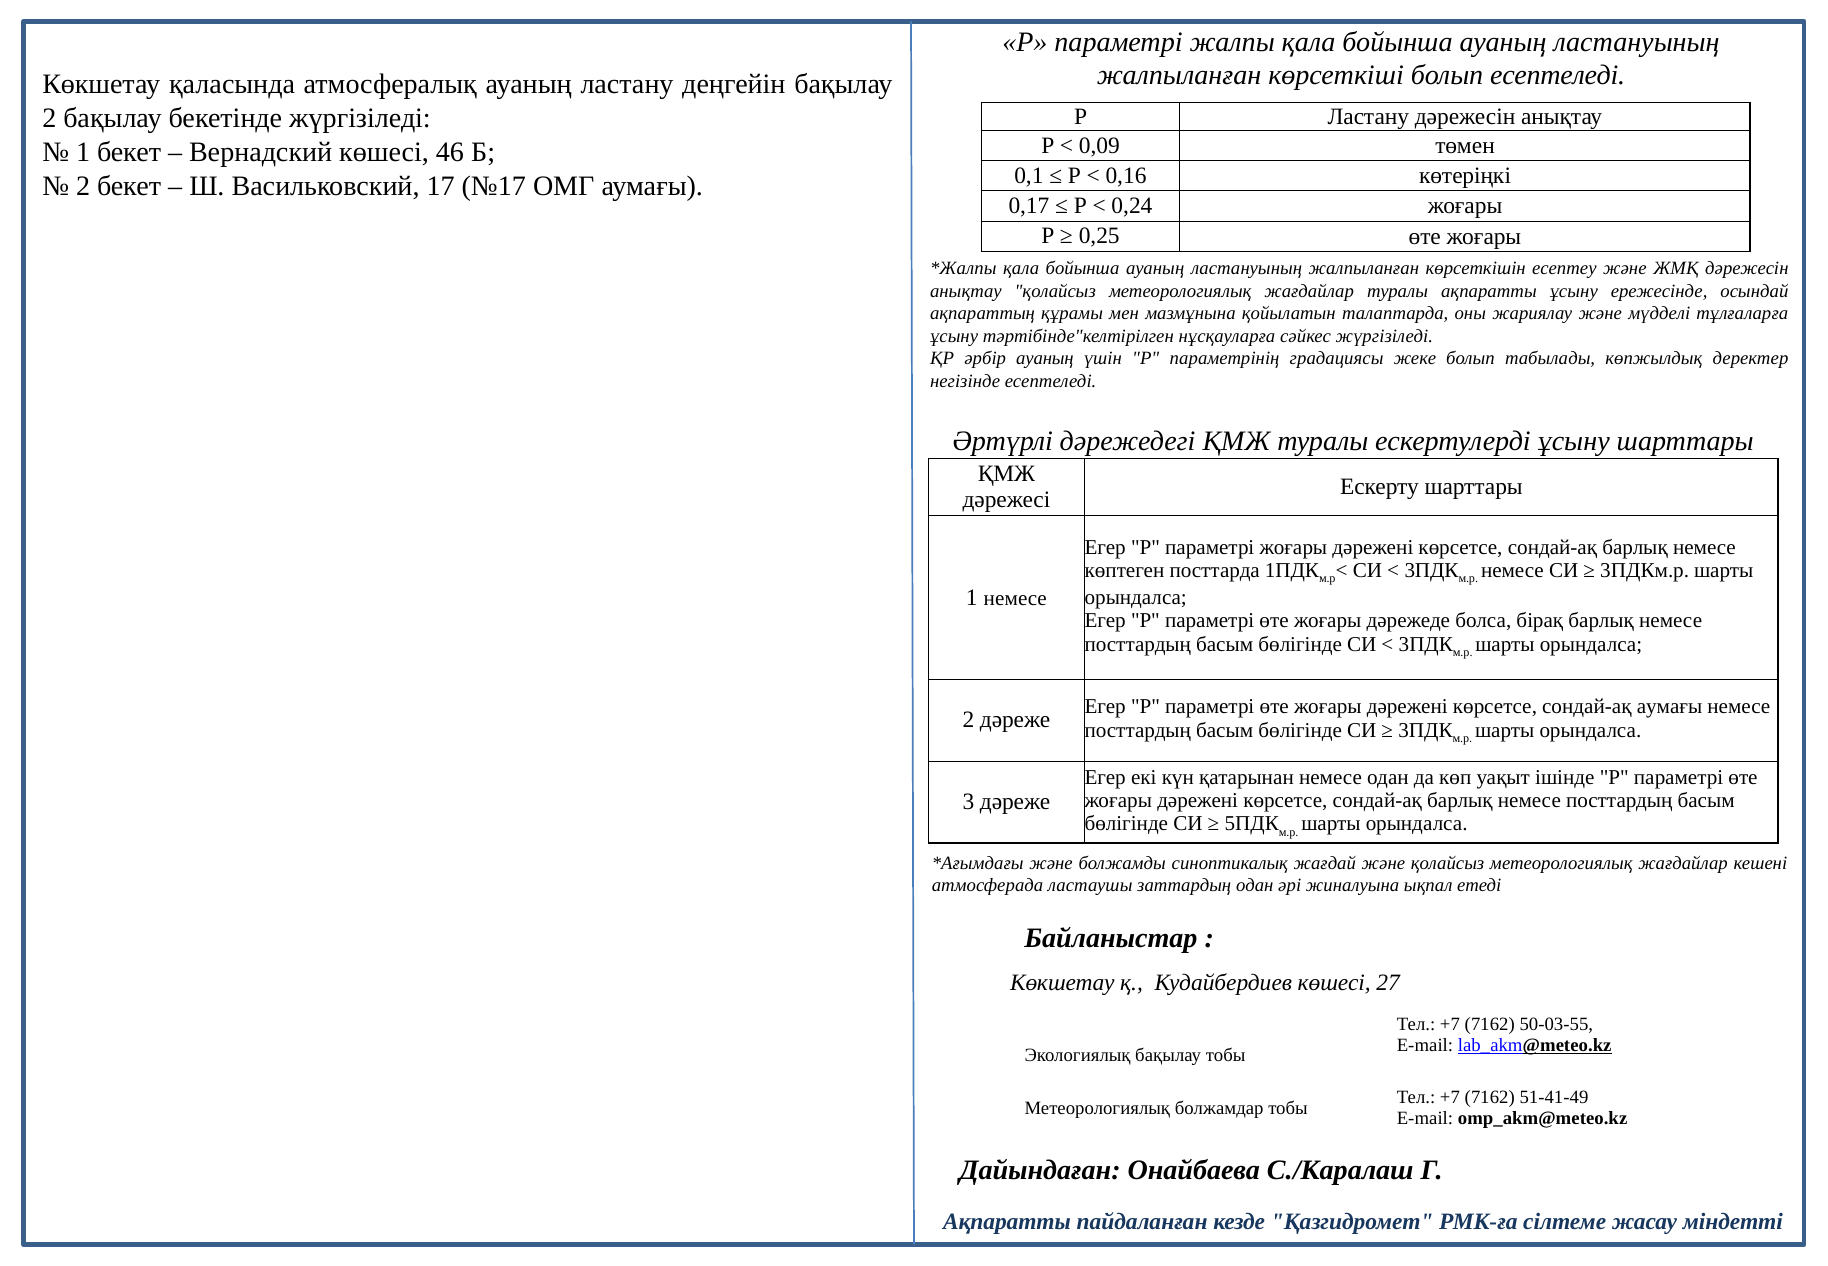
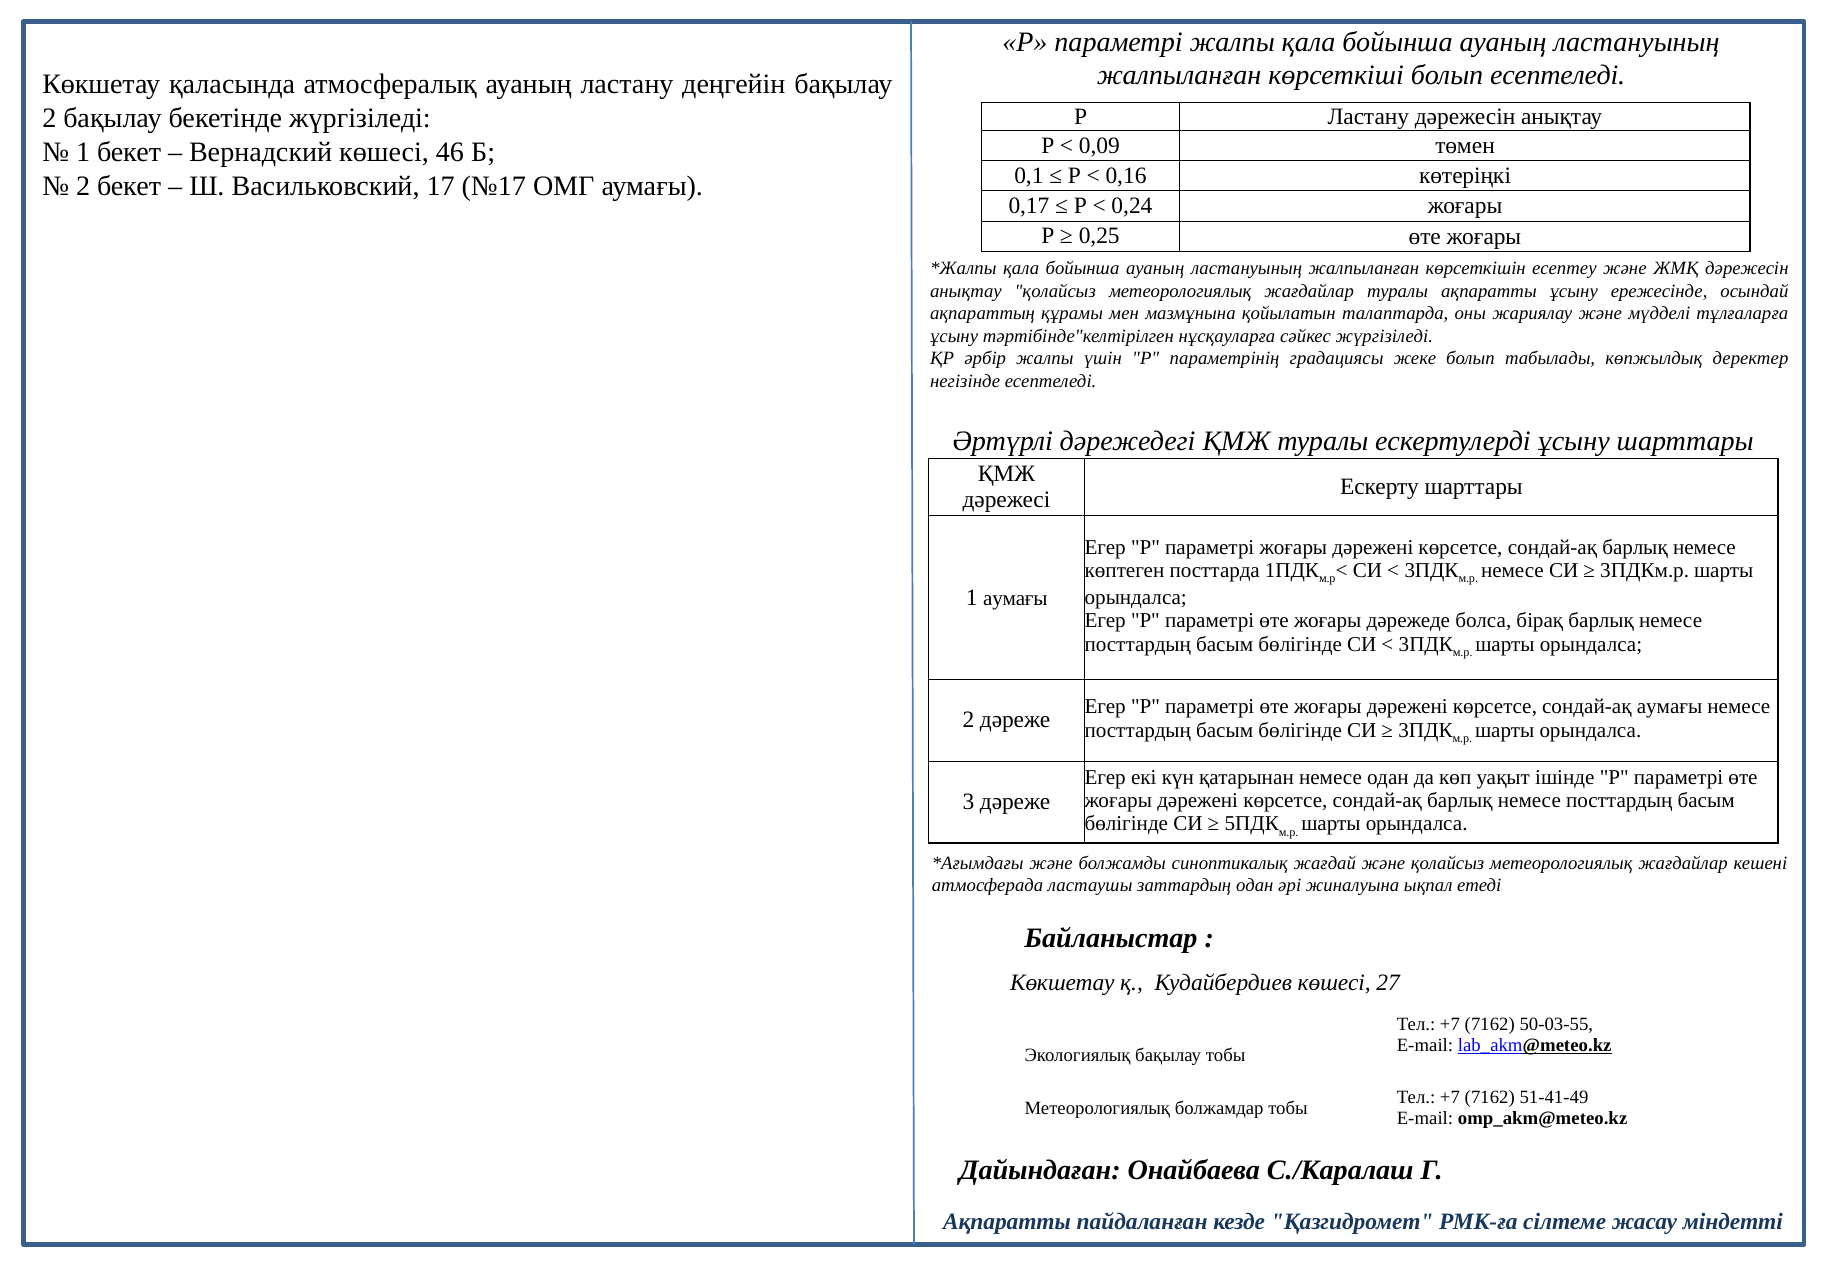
әрбір ауаның: ауаның -> жалпы
1 немесе: немесе -> аумағы
